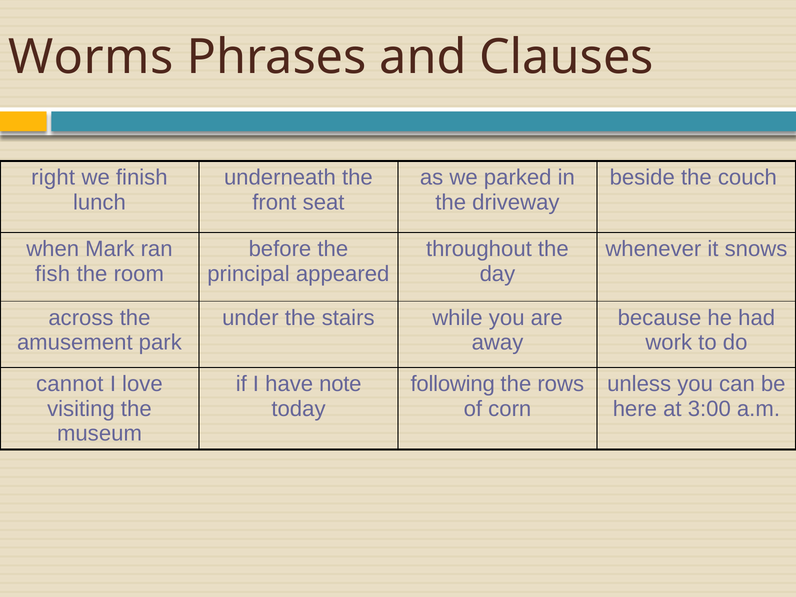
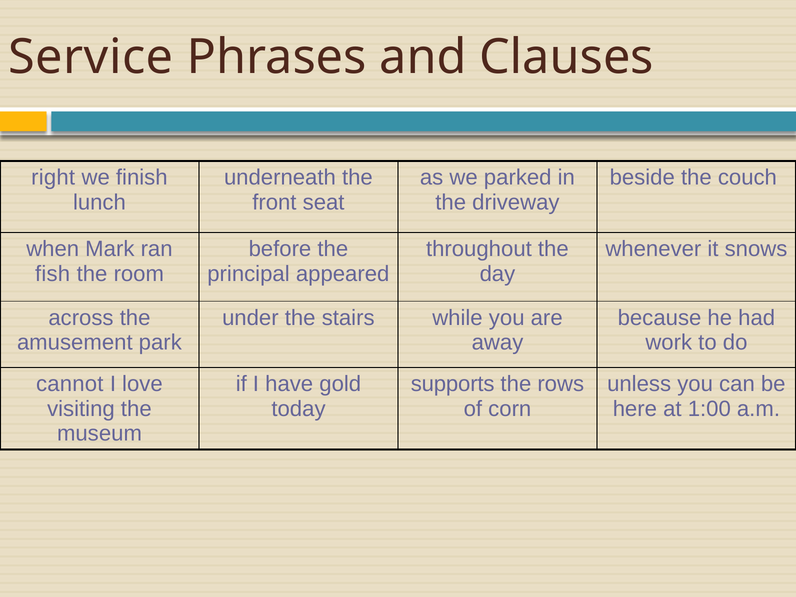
Worms: Worms -> Service
note: note -> gold
following: following -> supports
3:00: 3:00 -> 1:00
